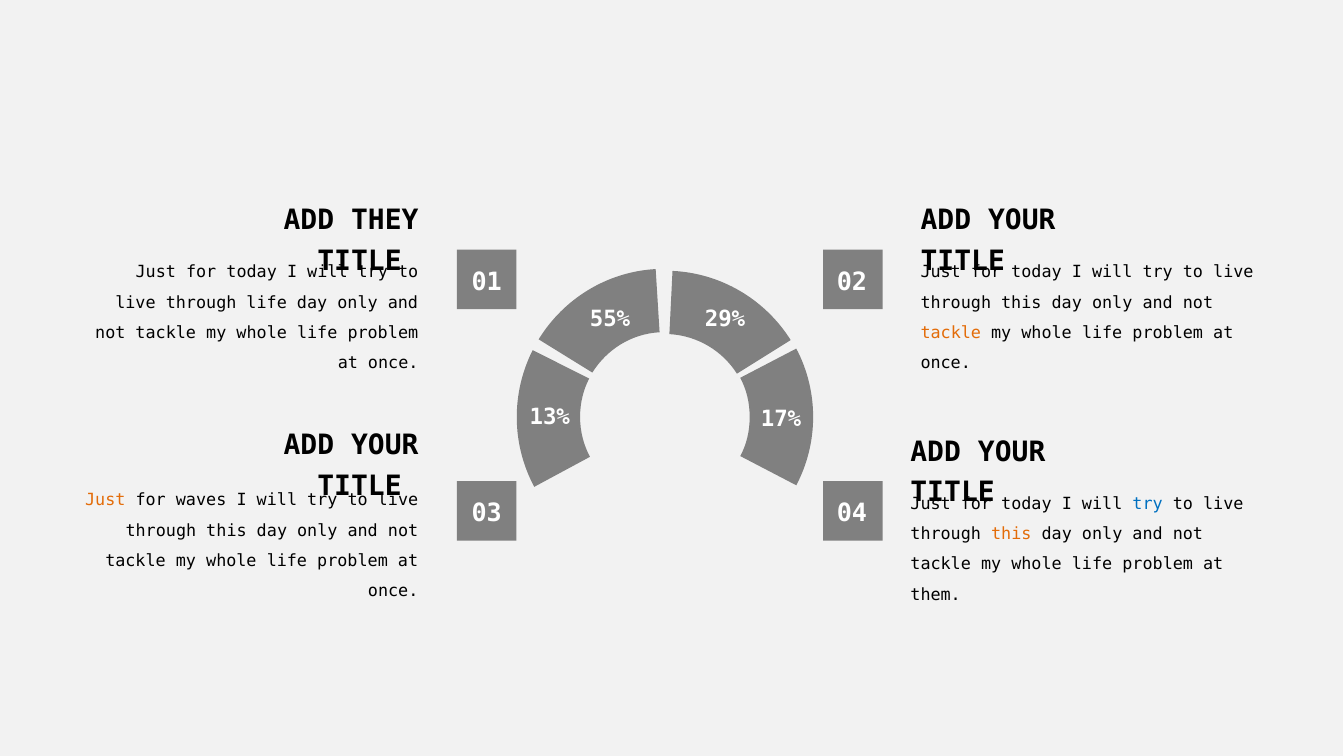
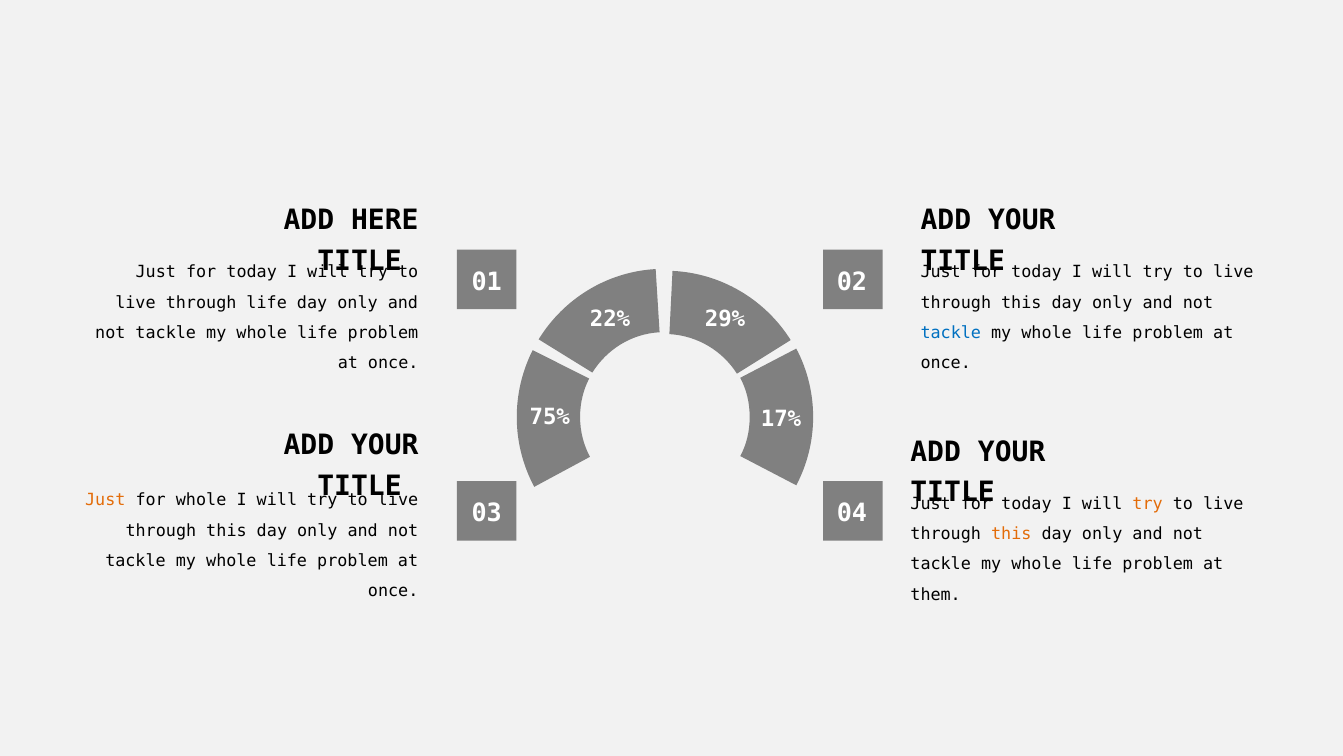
THEY: THEY -> HERE
55%: 55% -> 22%
tackle at (951, 333) colour: orange -> blue
13%: 13% -> 75%
for waves: waves -> whole
try at (1148, 503) colour: blue -> orange
